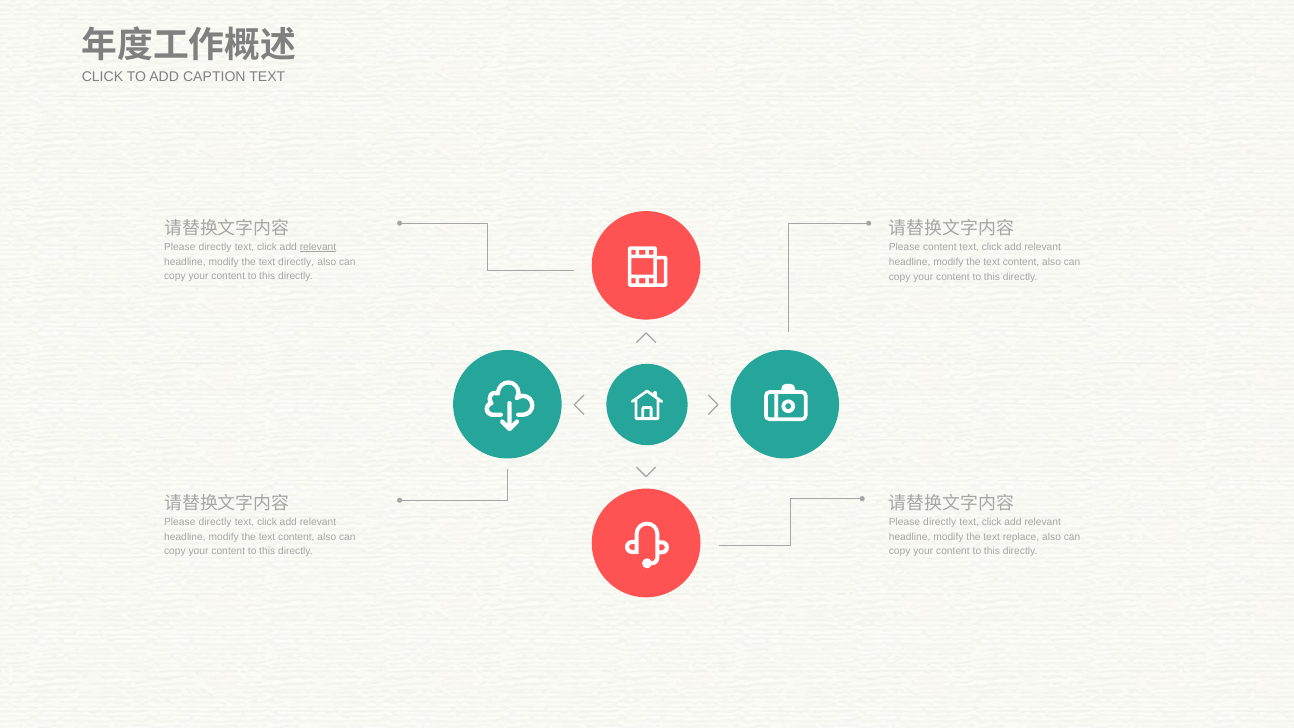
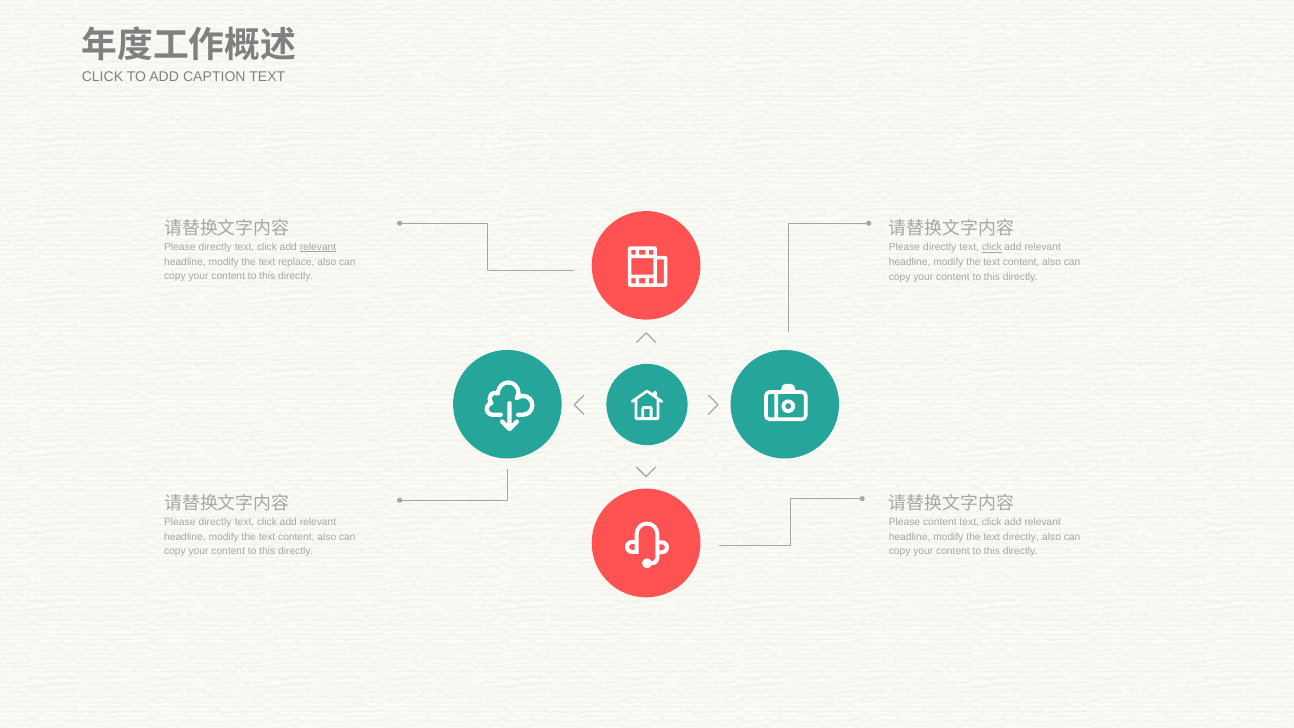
content at (940, 247): content -> directly
click at (992, 247) underline: none -> present
text directly: directly -> replace
directly at (940, 522): directly -> content
text replace: replace -> directly
